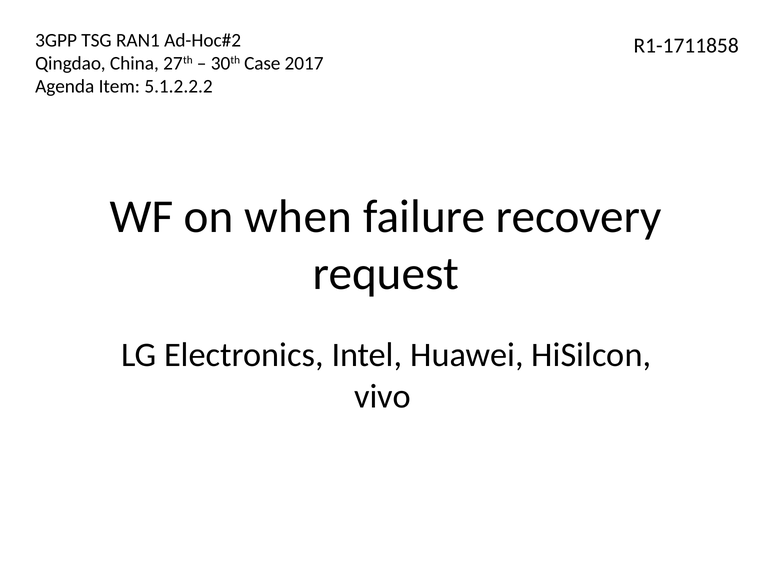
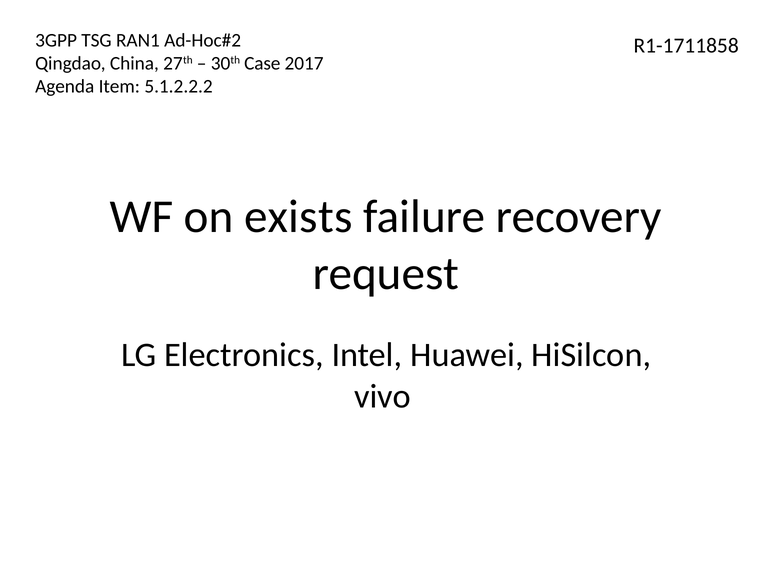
when: when -> exists
